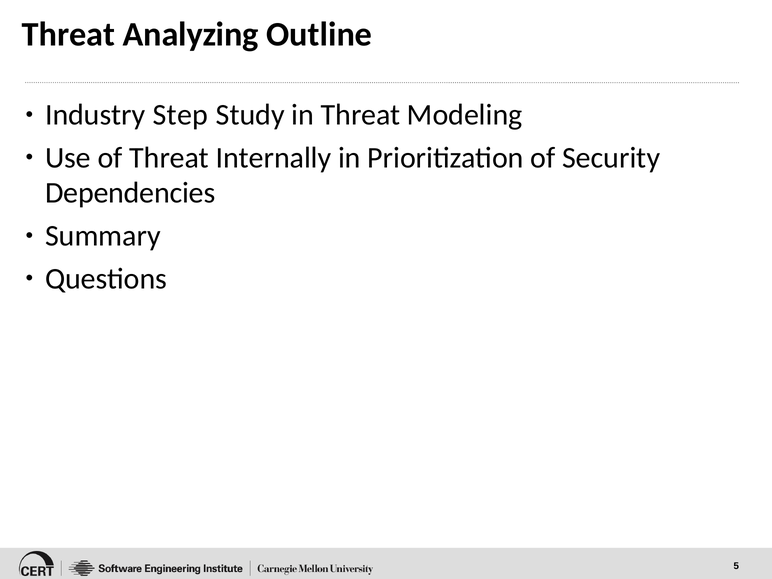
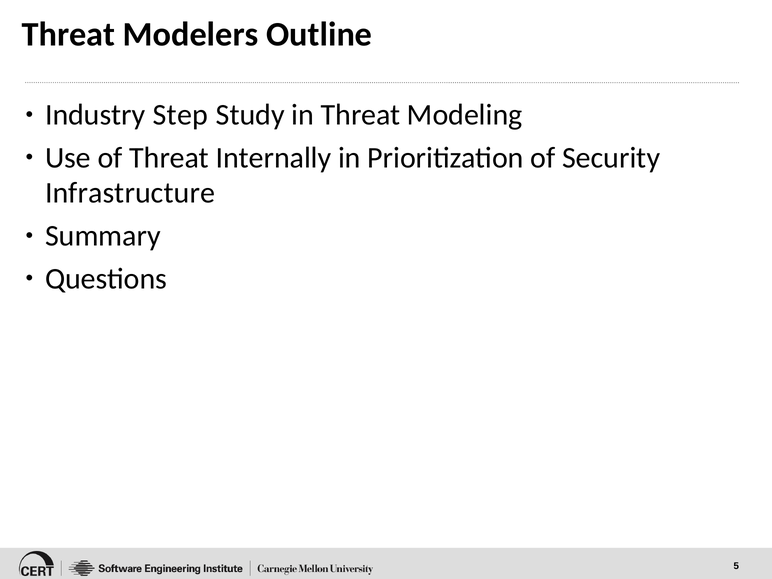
Analyzing: Analyzing -> Modelers
Dependencies: Dependencies -> Infrastructure
